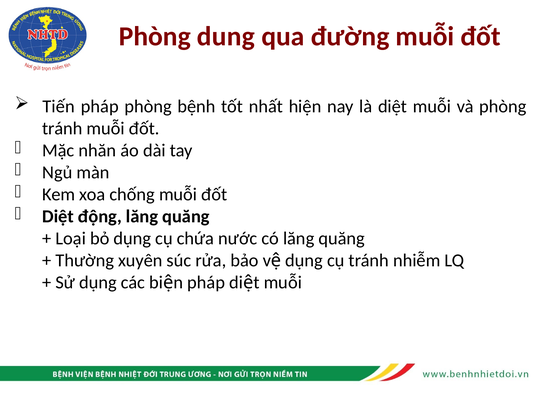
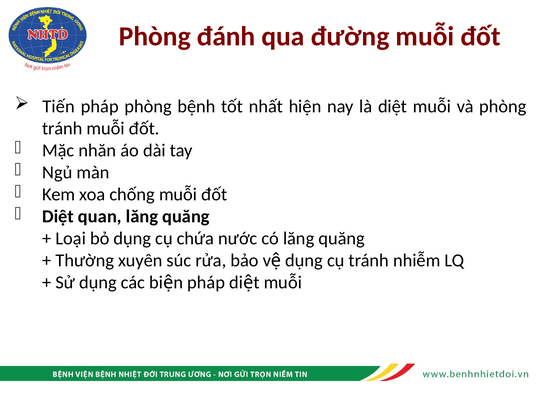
dung: dung -> đánh
động: động -> quan
